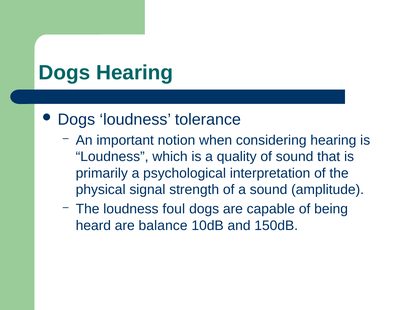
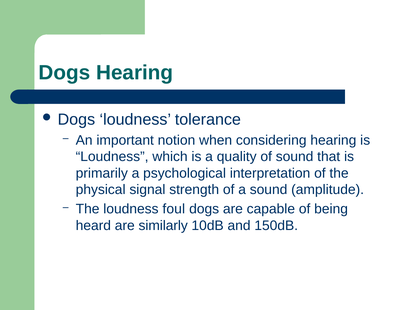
balance: balance -> similarly
